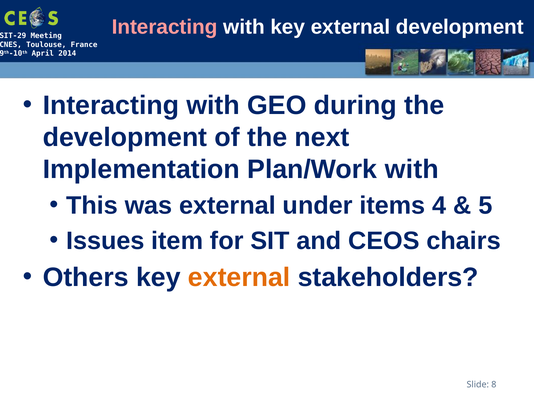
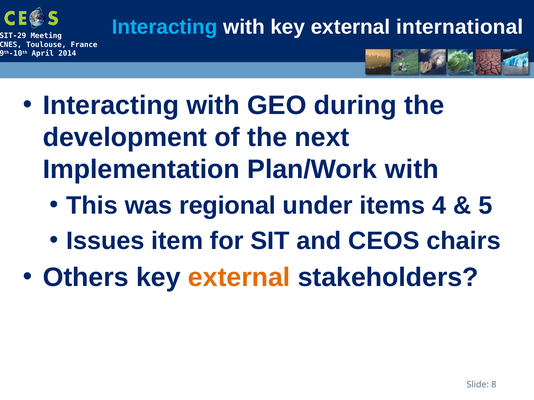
Interacting at (165, 27) colour: pink -> light blue
external development: development -> international
was external: external -> regional
